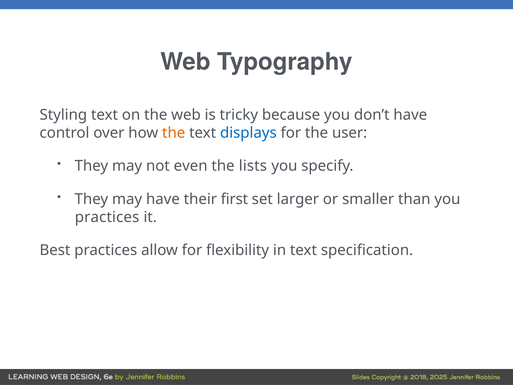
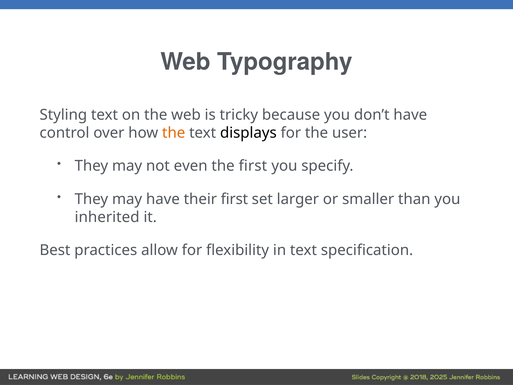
displays colour: blue -> black
the lists: lists -> first
practices at (107, 217): practices -> inherited
